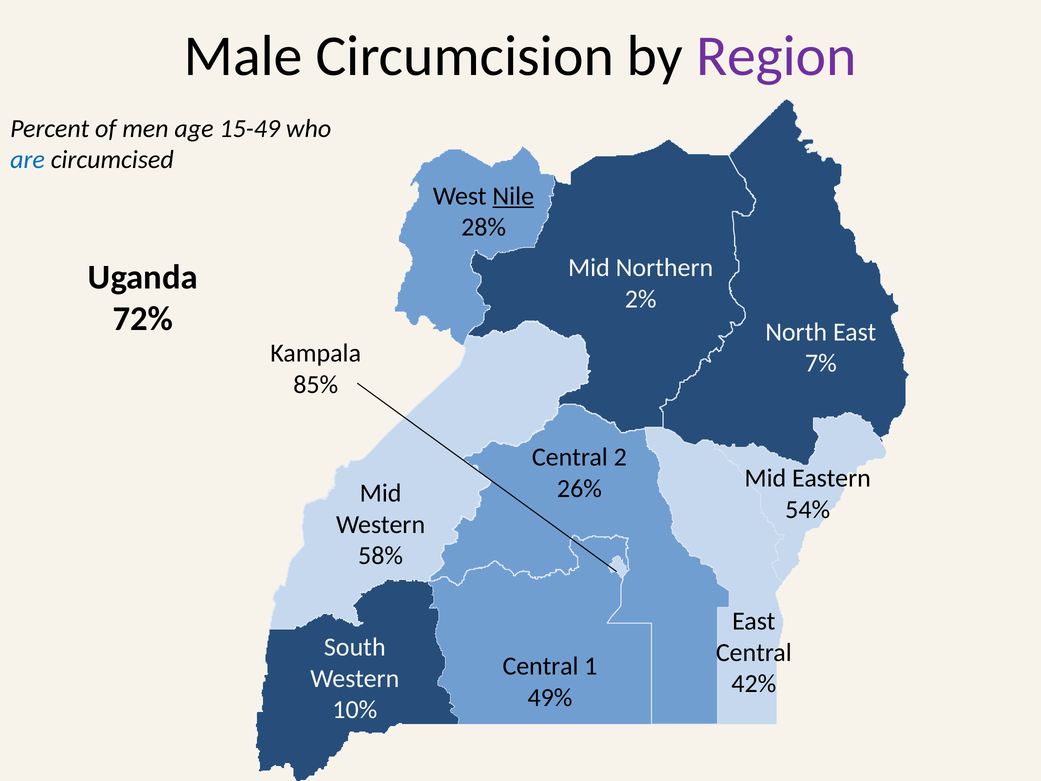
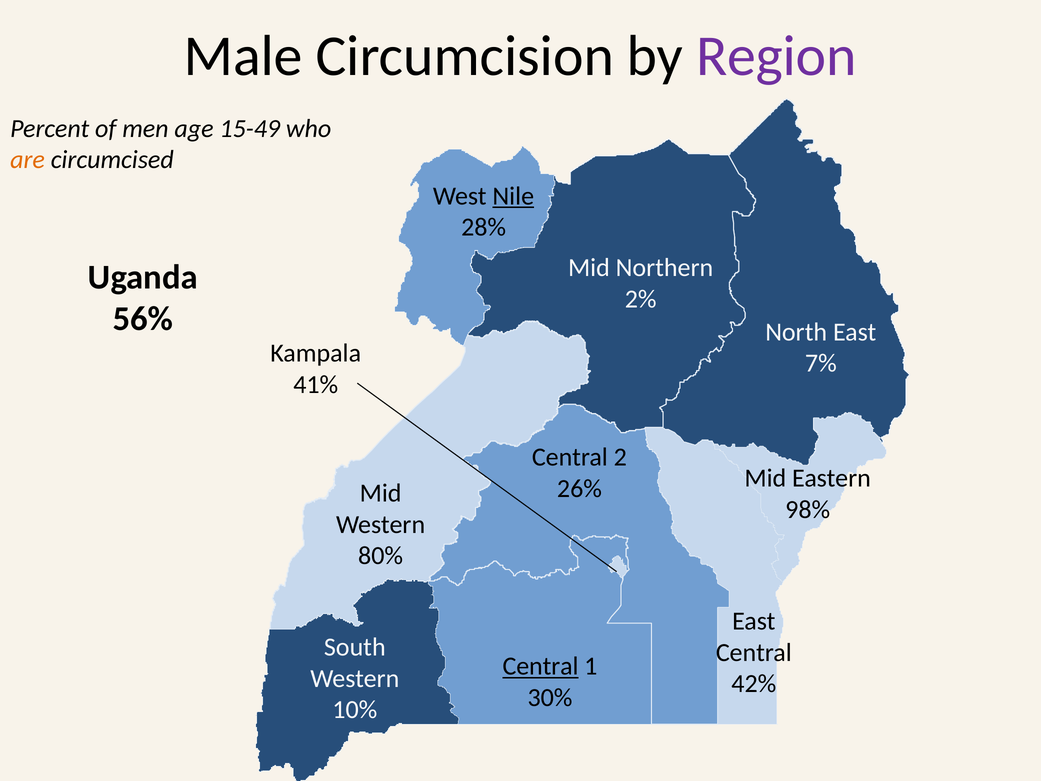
are colour: blue -> orange
72%: 72% -> 56%
85%: 85% -> 41%
54%: 54% -> 98%
58%: 58% -> 80%
Central at (540, 666) underline: none -> present
49%: 49% -> 30%
